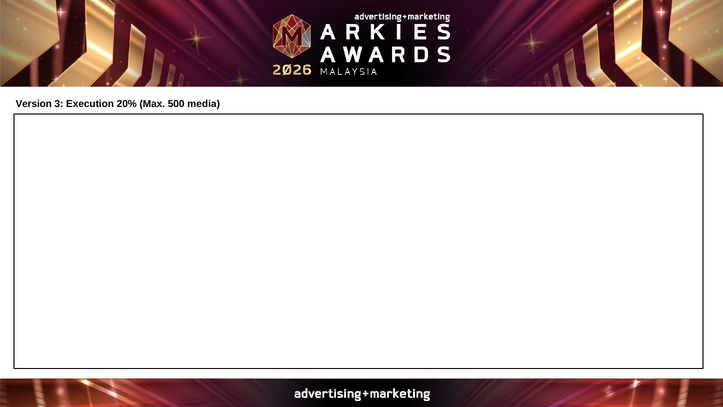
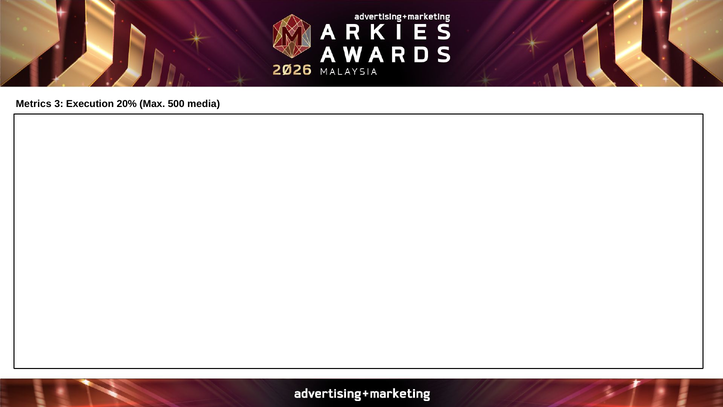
Version: Version -> Metrics
